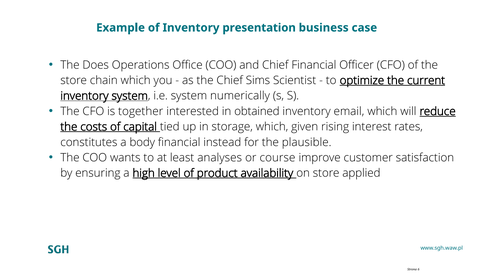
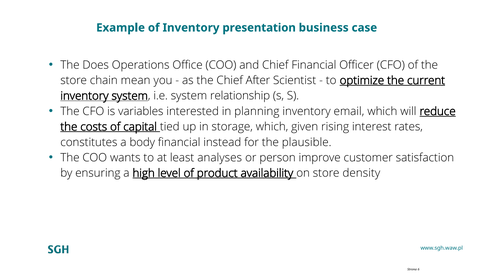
chain which: which -> mean
Sims: Sims -> After
numerically: numerically -> relationship
together: together -> variables
obtained: obtained -> planning
course: course -> person
applied: applied -> density
